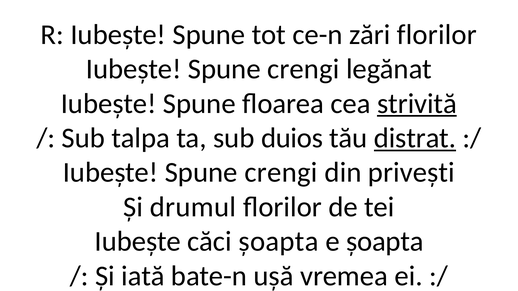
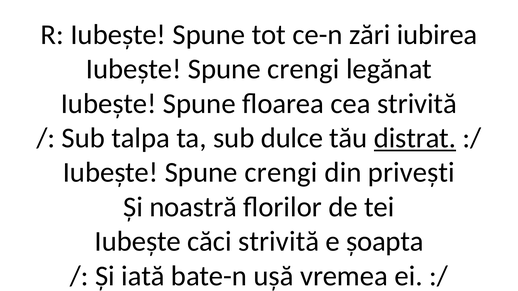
zări florilor: florilor -> iubirea
strivită at (417, 104) underline: present -> none
duios: duios -> dulce
drumul: drumul -> noastră
căci șoapta: șoapta -> strivită
